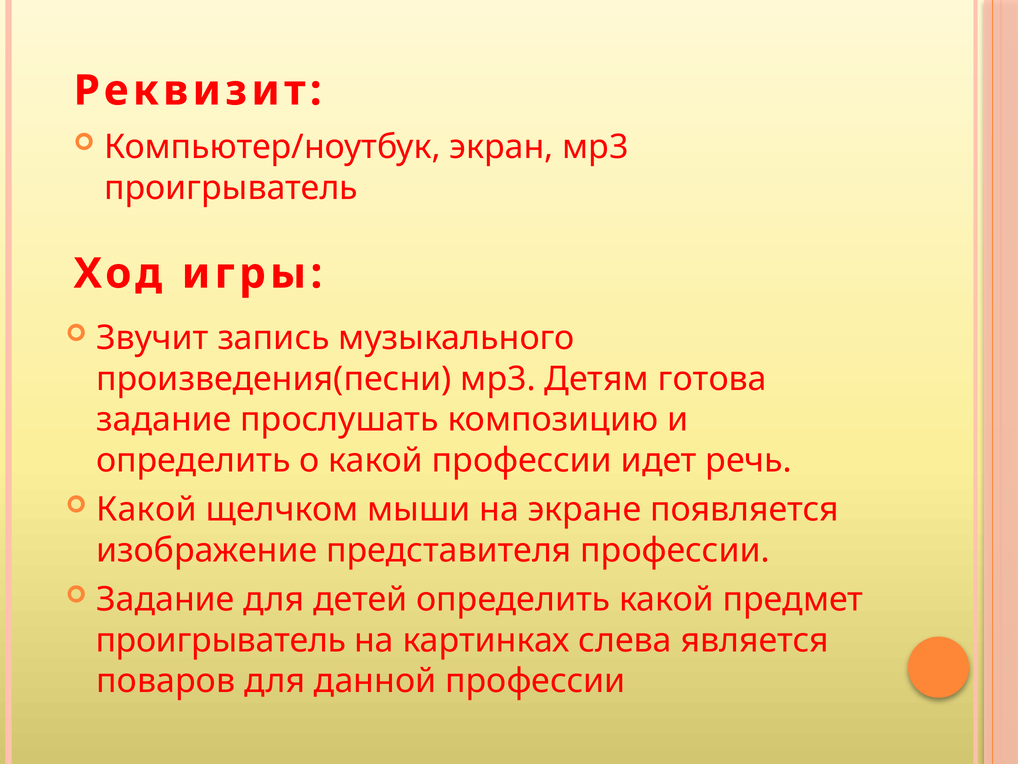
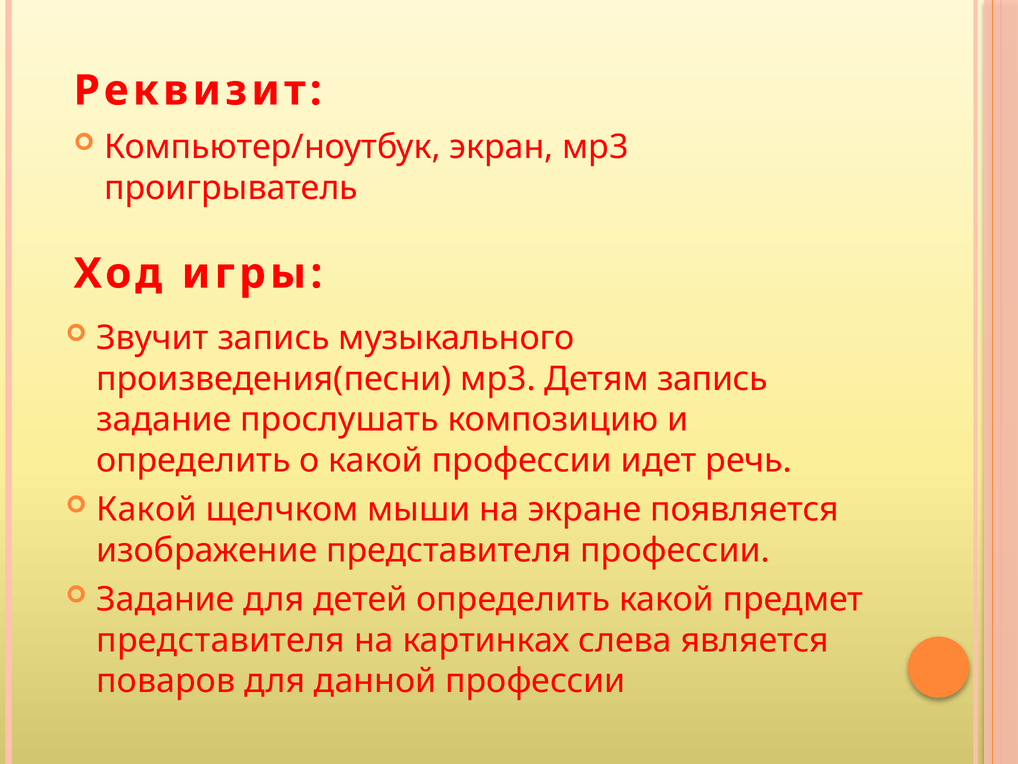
Детям готова: готова -> запись
проигрыватель at (221, 640): проигрыватель -> представителя
